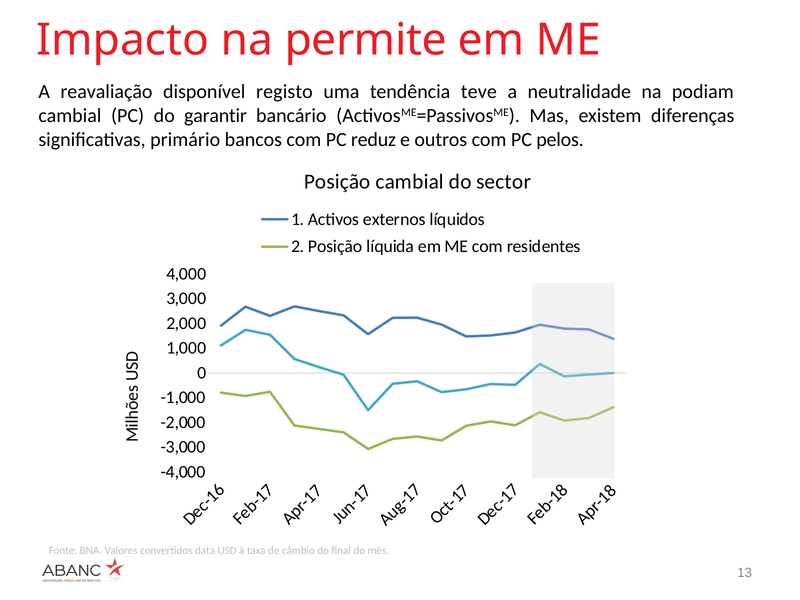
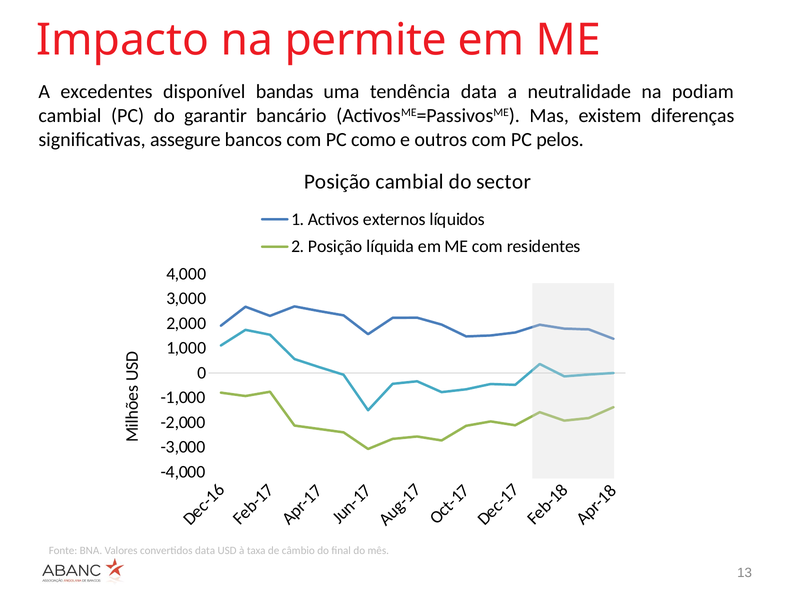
reavaliação: reavaliação -> excedentes
registo: registo -> bandas
tendência teve: teve -> data
primário: primário -> assegure
reduz: reduz -> como
